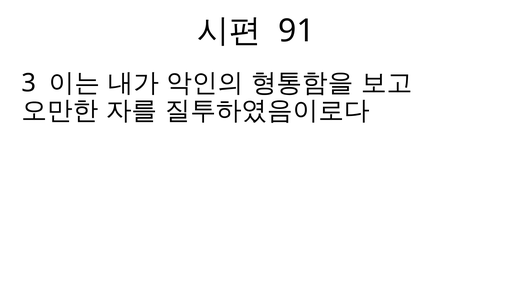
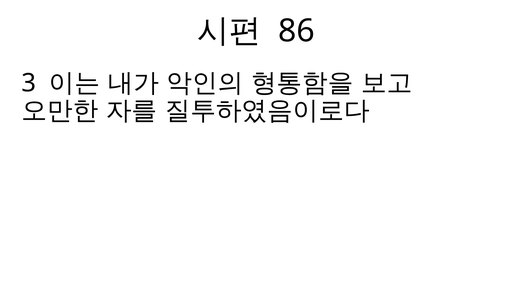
91: 91 -> 86
